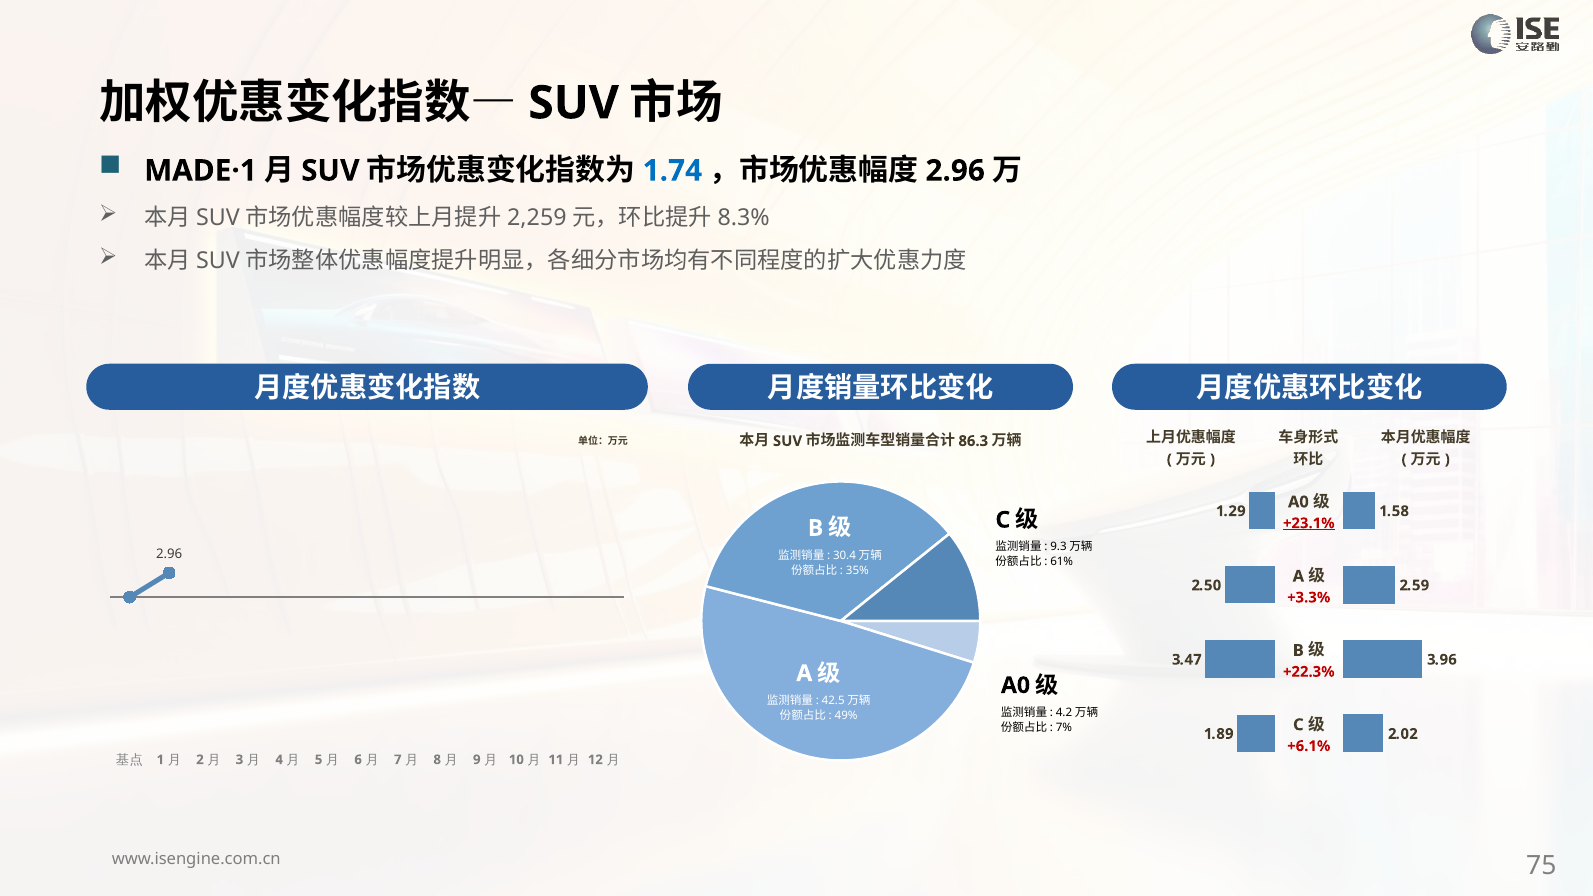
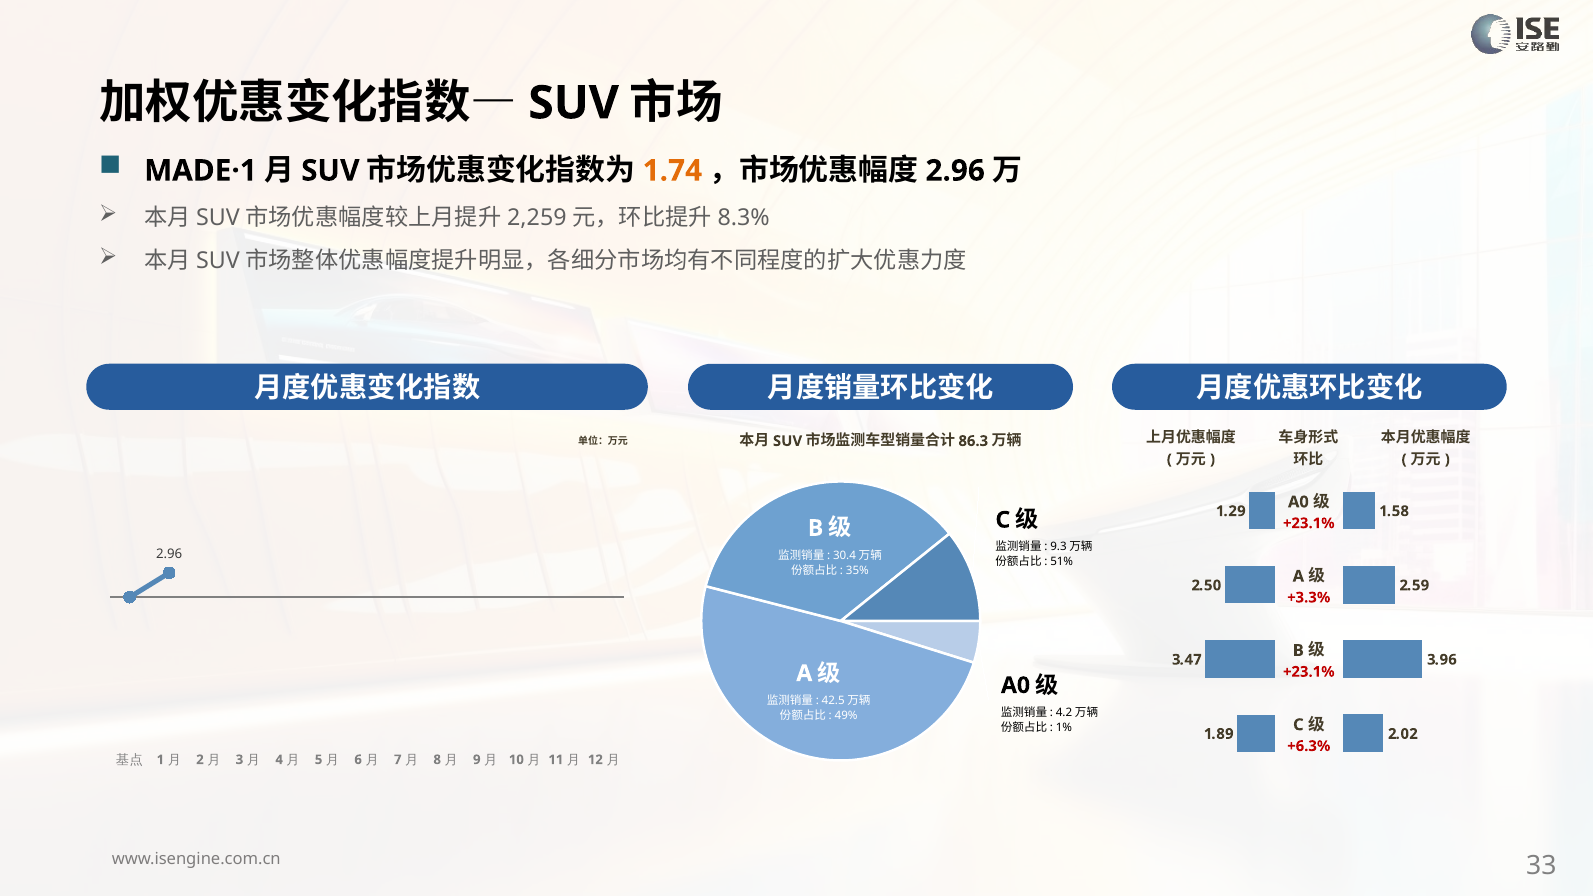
1.74 colour: blue -> orange
+23.1% at (1309, 523) underline: present -> none
61%: 61% -> 51%
+22.3% at (1309, 672): +22.3% -> +23.1%
7%: 7% -> 1%
+6.1%: +6.1% -> +6.3%
75: 75 -> 33
